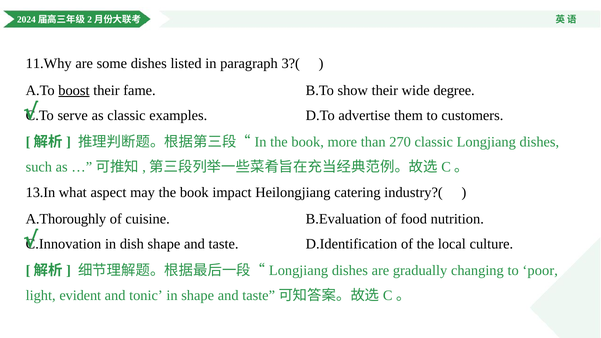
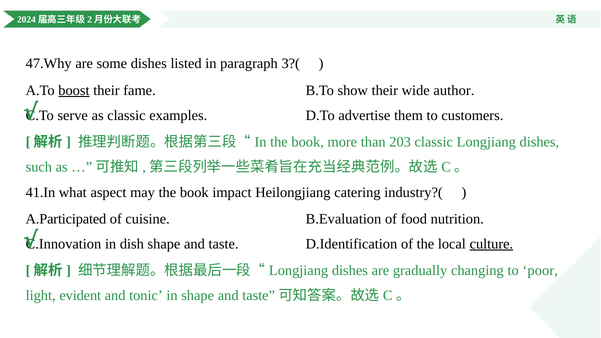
11.Why: 11.Why -> 47.Why
degree: degree -> author
270: 270 -> 203
13.In: 13.In -> 41.In
A.Thoroughly: A.Thoroughly -> A.Participated
culture underline: none -> present
